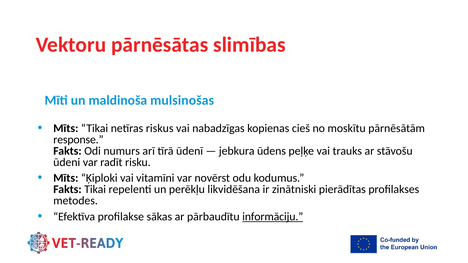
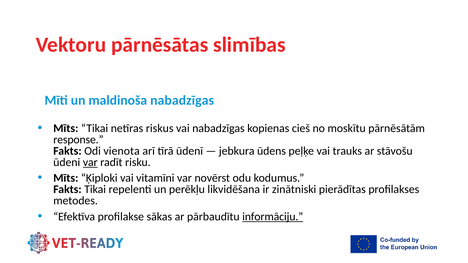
maldinoša mulsinošas: mulsinošas -> nabadzīgas
numurs: numurs -> vienota
var at (90, 162) underline: none -> present
